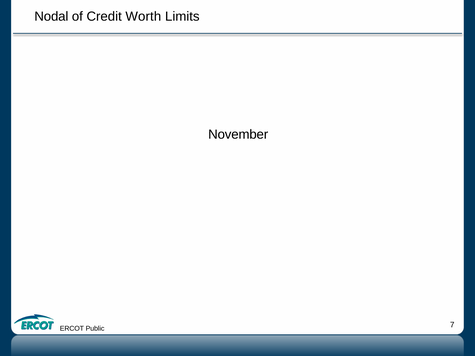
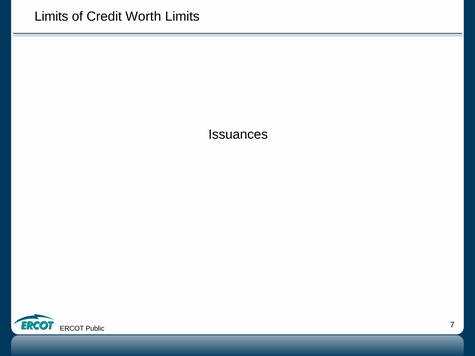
Nodal at (51, 16): Nodal -> Limits
November: November -> Issuances
